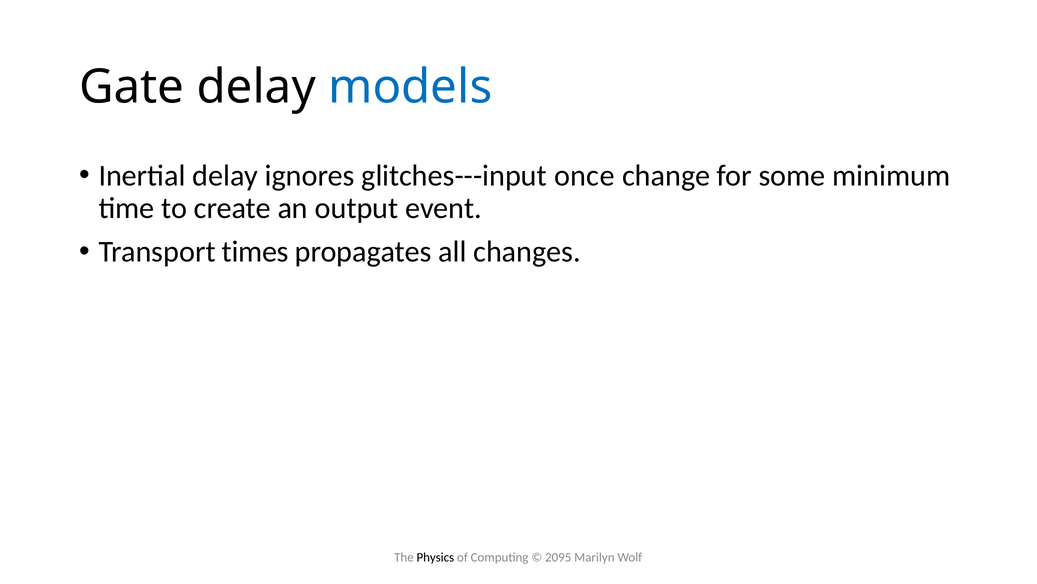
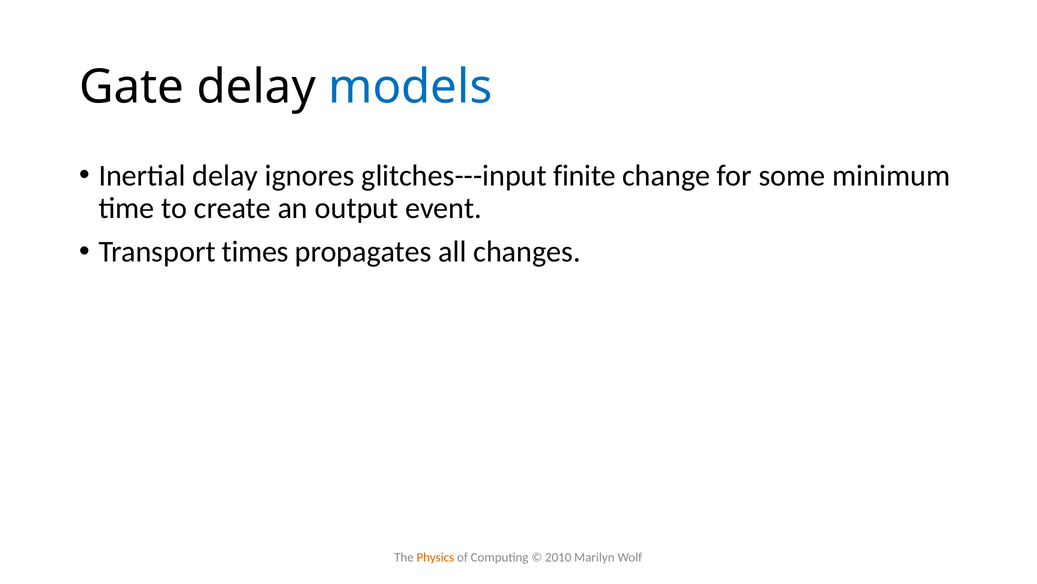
once: once -> finite
Physics colour: black -> orange
2095: 2095 -> 2010
